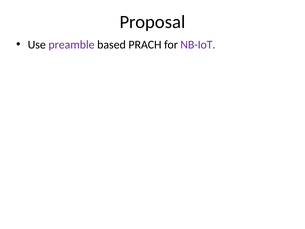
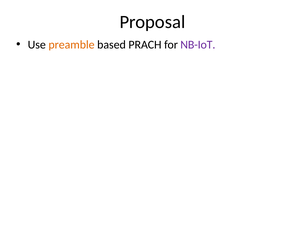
preamble colour: purple -> orange
